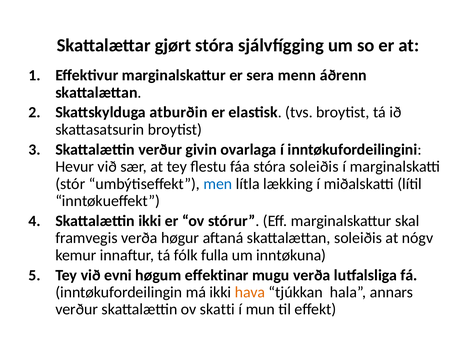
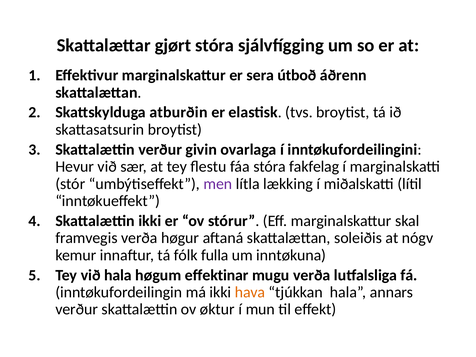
menn: menn -> útboð
stóra soleiðis: soleiðis -> fakfelag
men colour: blue -> purple
við evni: evni -> hala
skatti: skatti -> øktur
